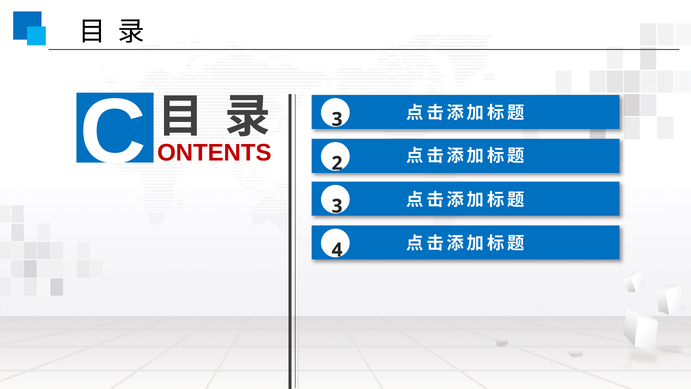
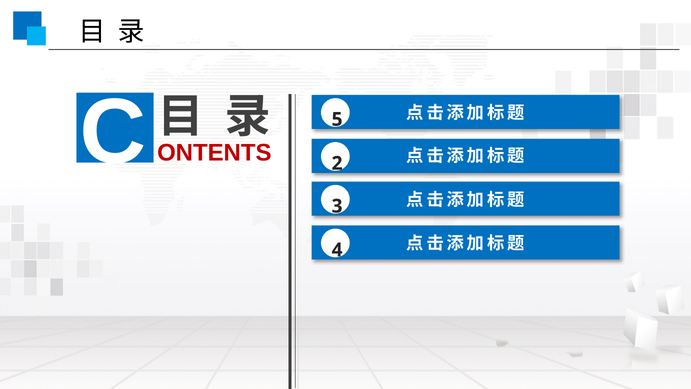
C 3: 3 -> 5
